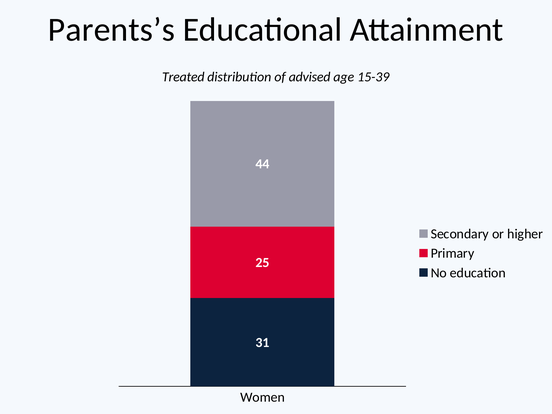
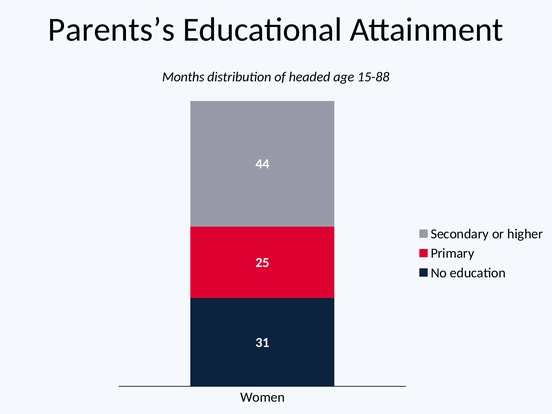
Treated: Treated -> Months
advised: advised -> headed
15-39: 15-39 -> 15-88
